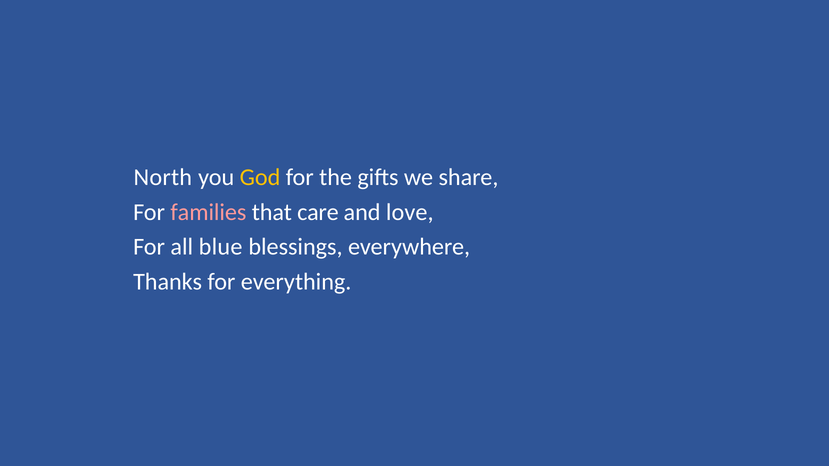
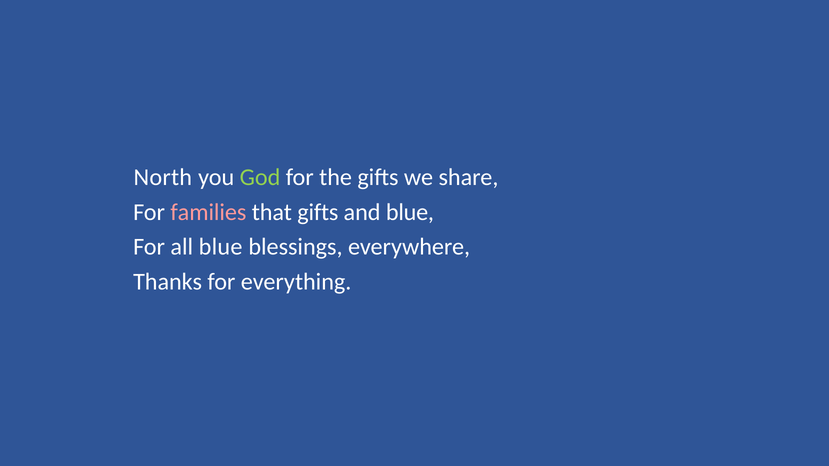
God colour: yellow -> light green
that care: care -> gifts
and love: love -> blue
